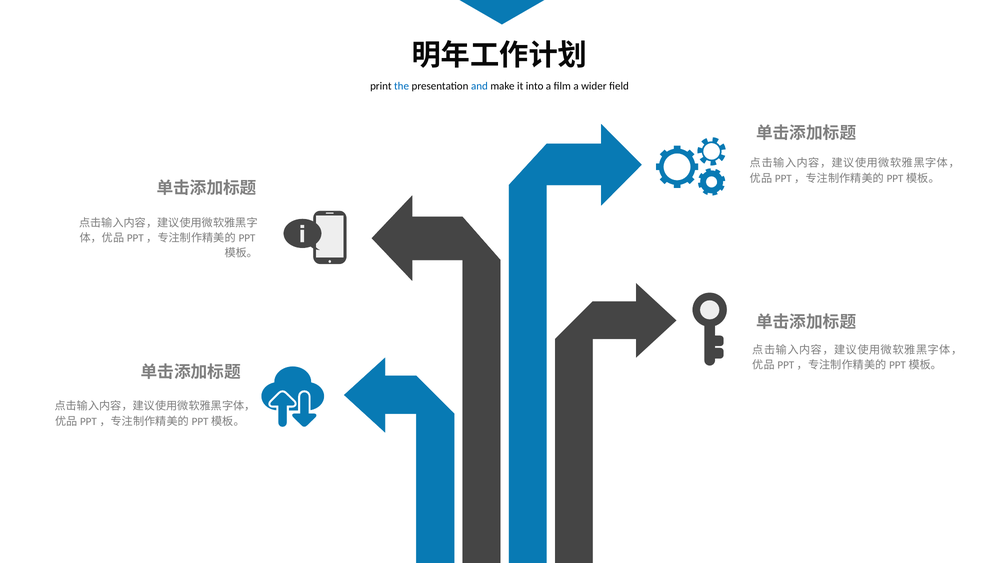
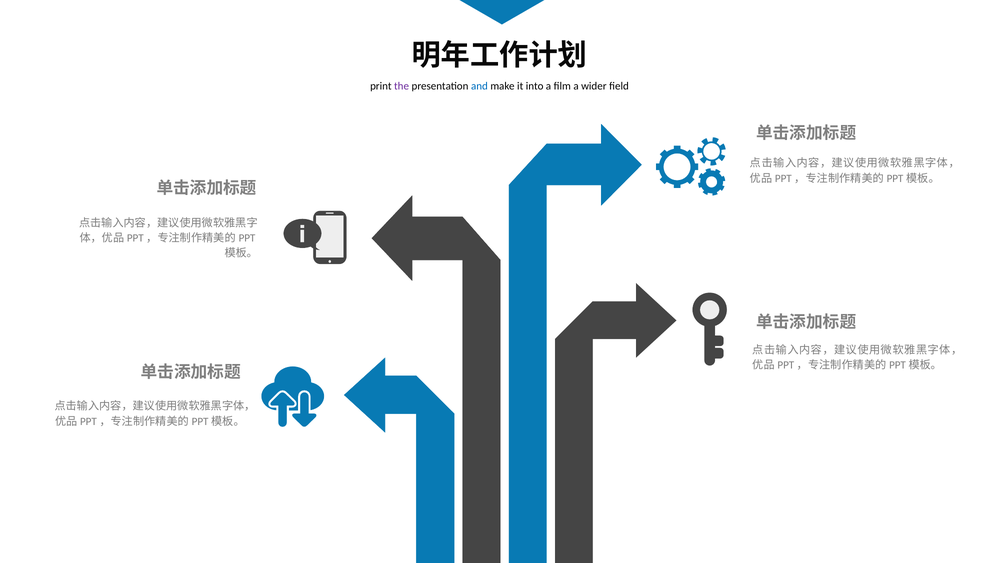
the colour: blue -> purple
